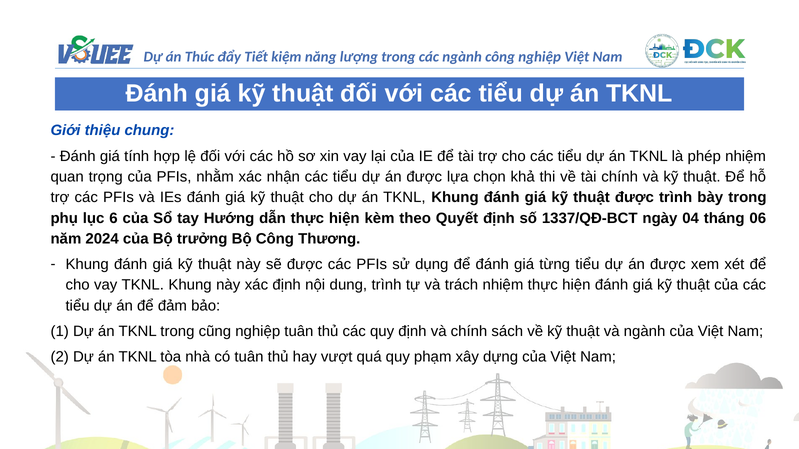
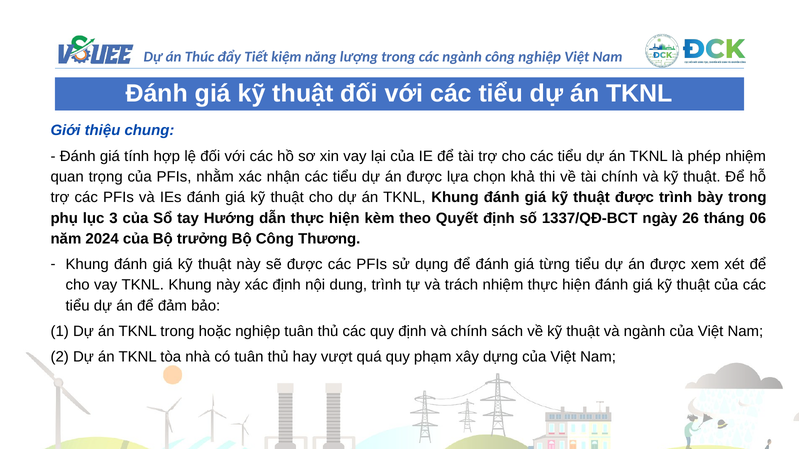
6: 6 -> 3
04: 04 -> 26
cũng: cũng -> hoặc
